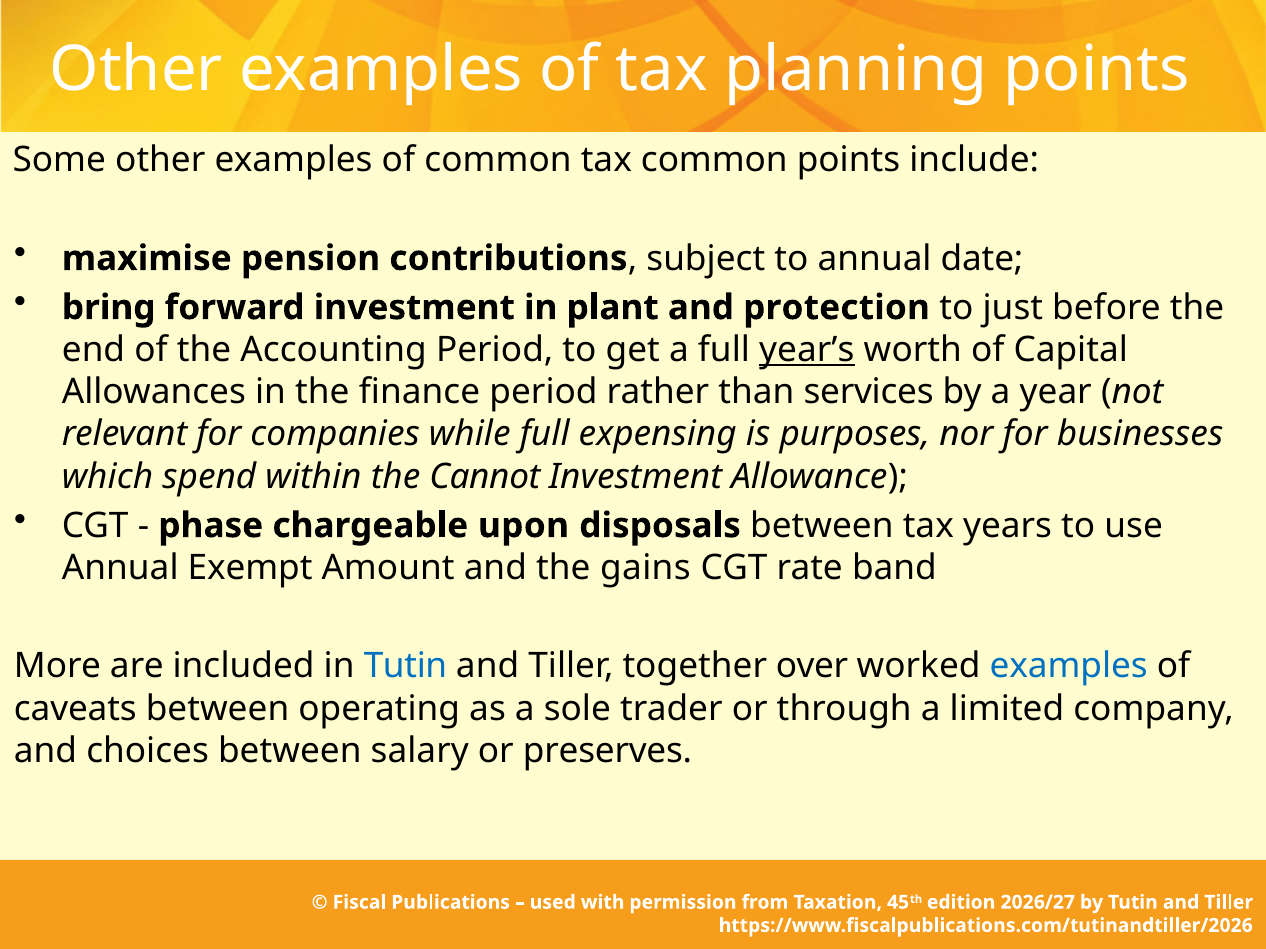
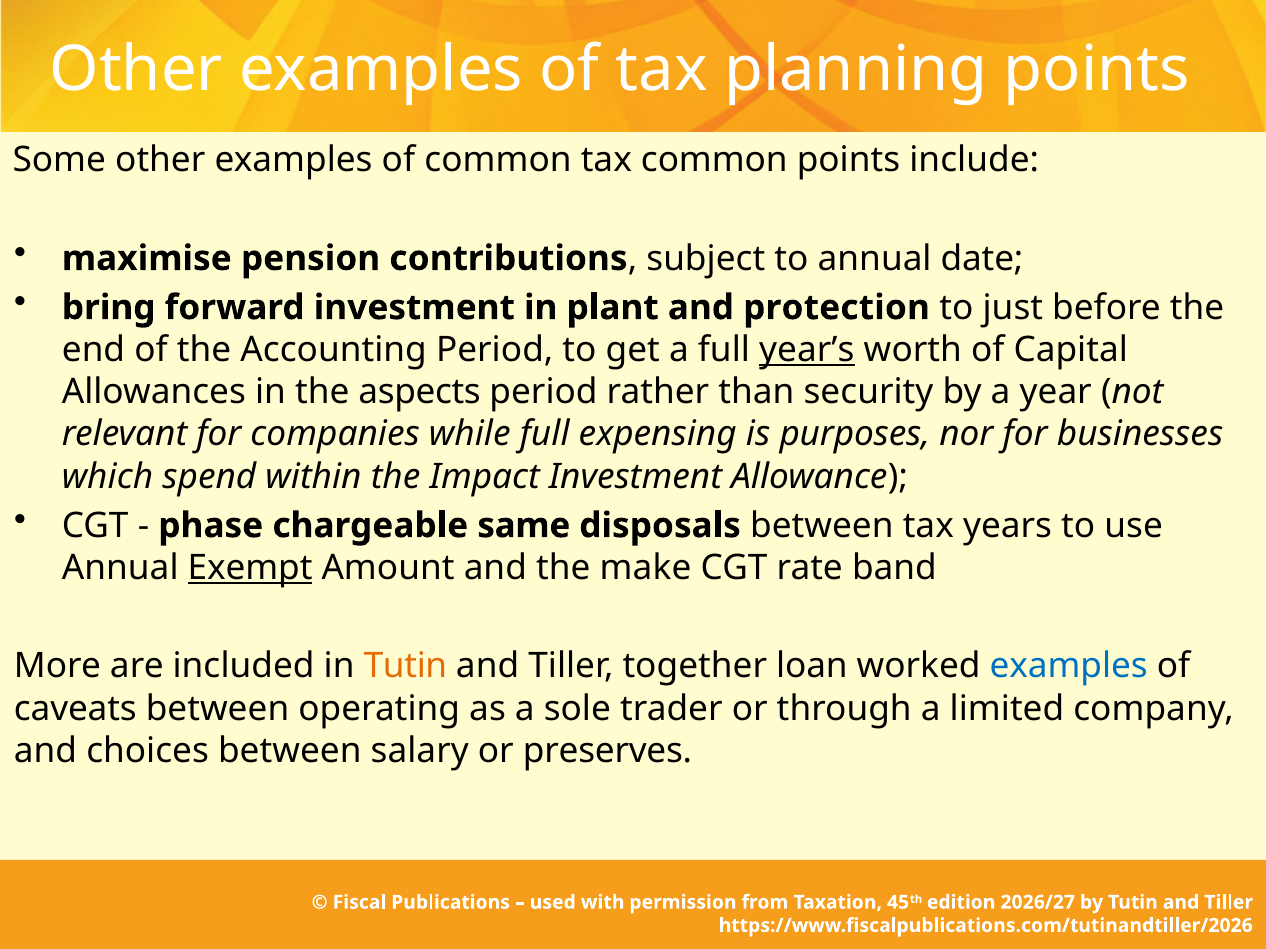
finance: finance -> aspects
services: services -> security
Cannot: Cannot -> Impact
upon: upon -> same
Exempt underline: none -> present
gains: gains -> make
Tutin at (406, 667) colour: blue -> orange
over: over -> loan
